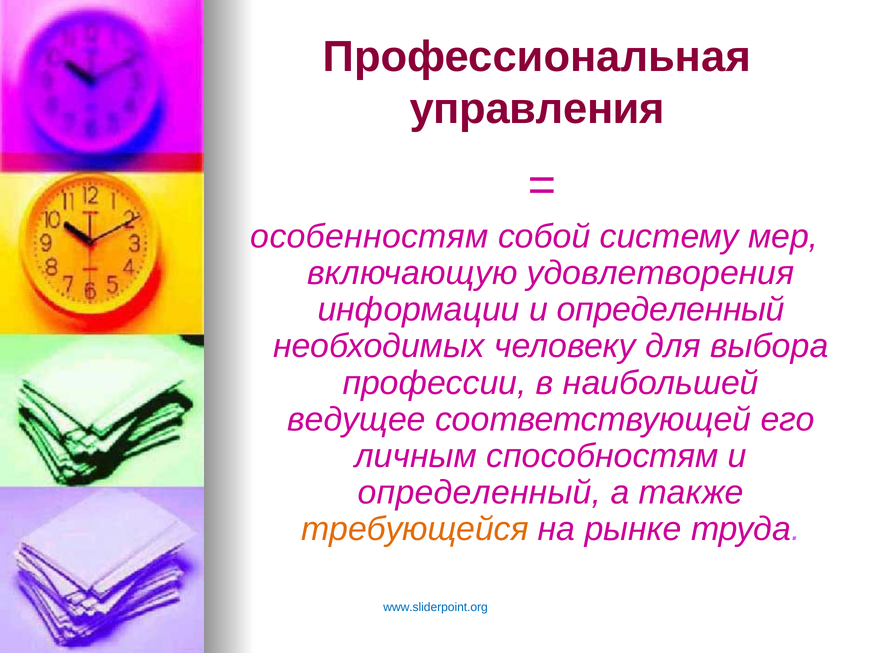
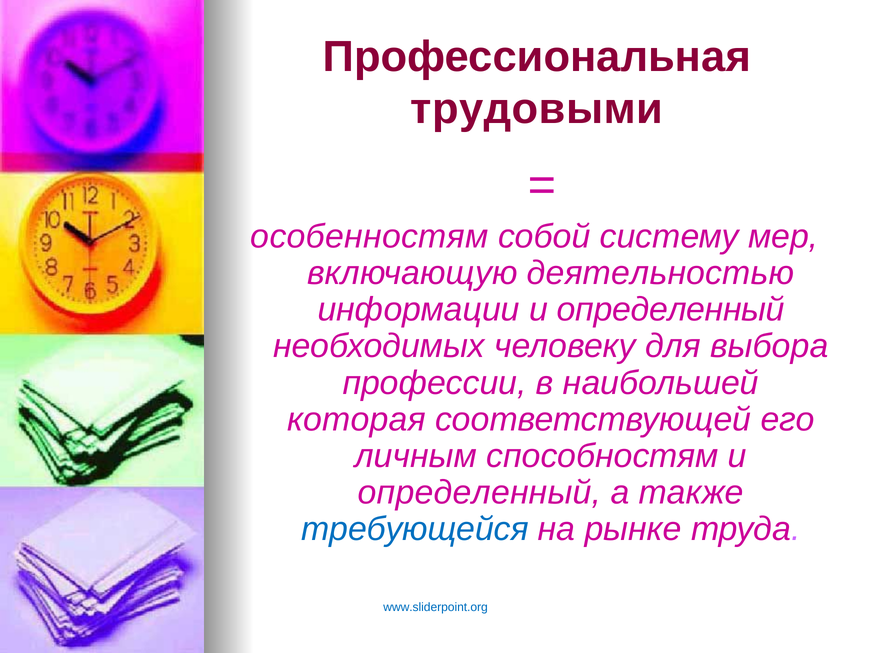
управления: управления -> трудовыми
удовлетворения: удовлетворения -> деятельностью
ведущее: ведущее -> которая
требующейся colour: orange -> blue
